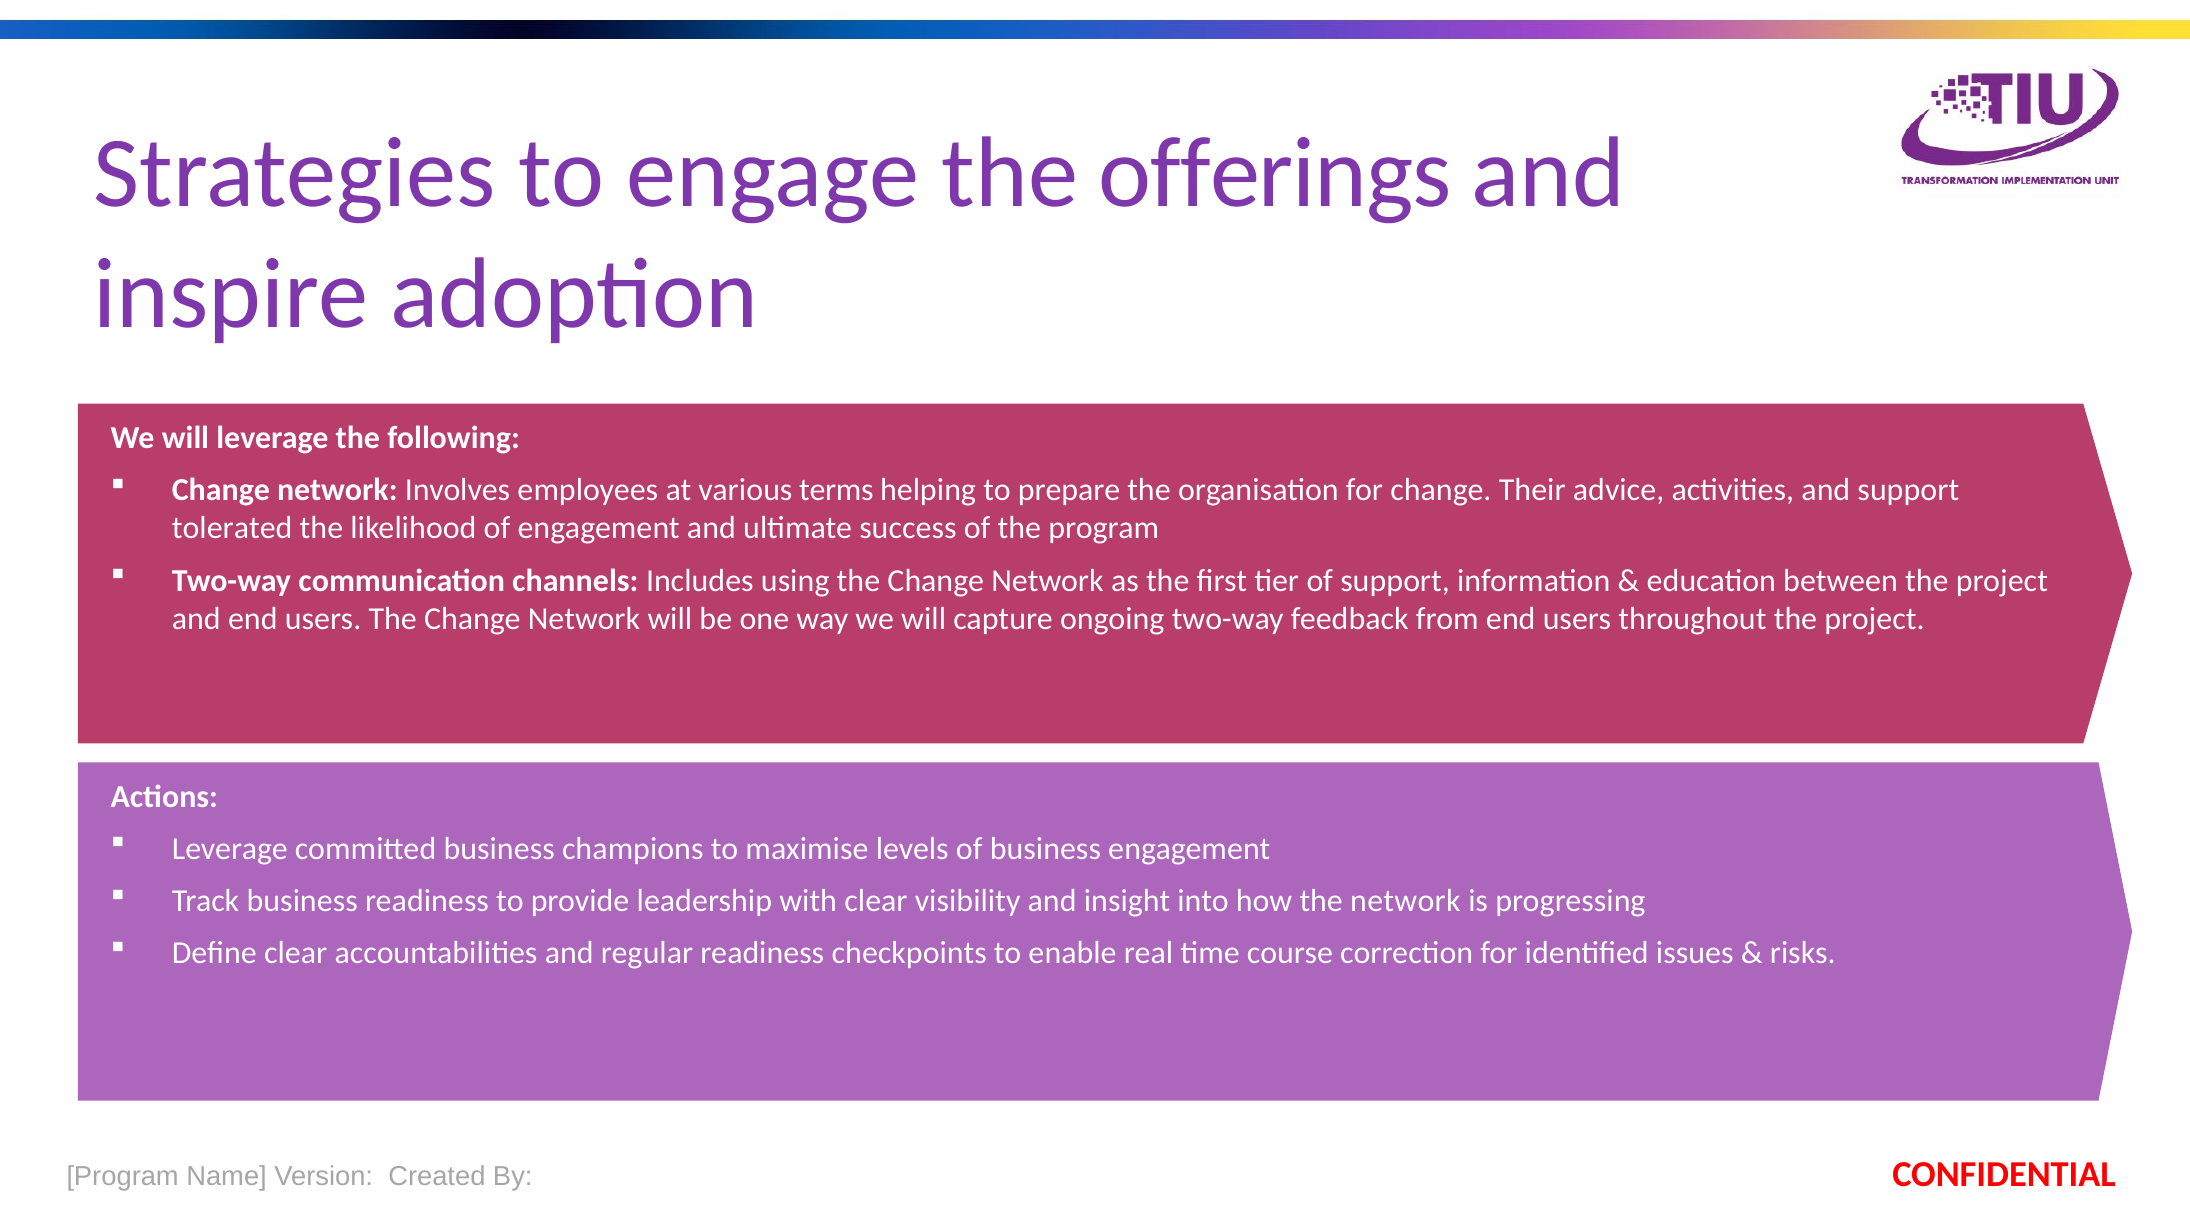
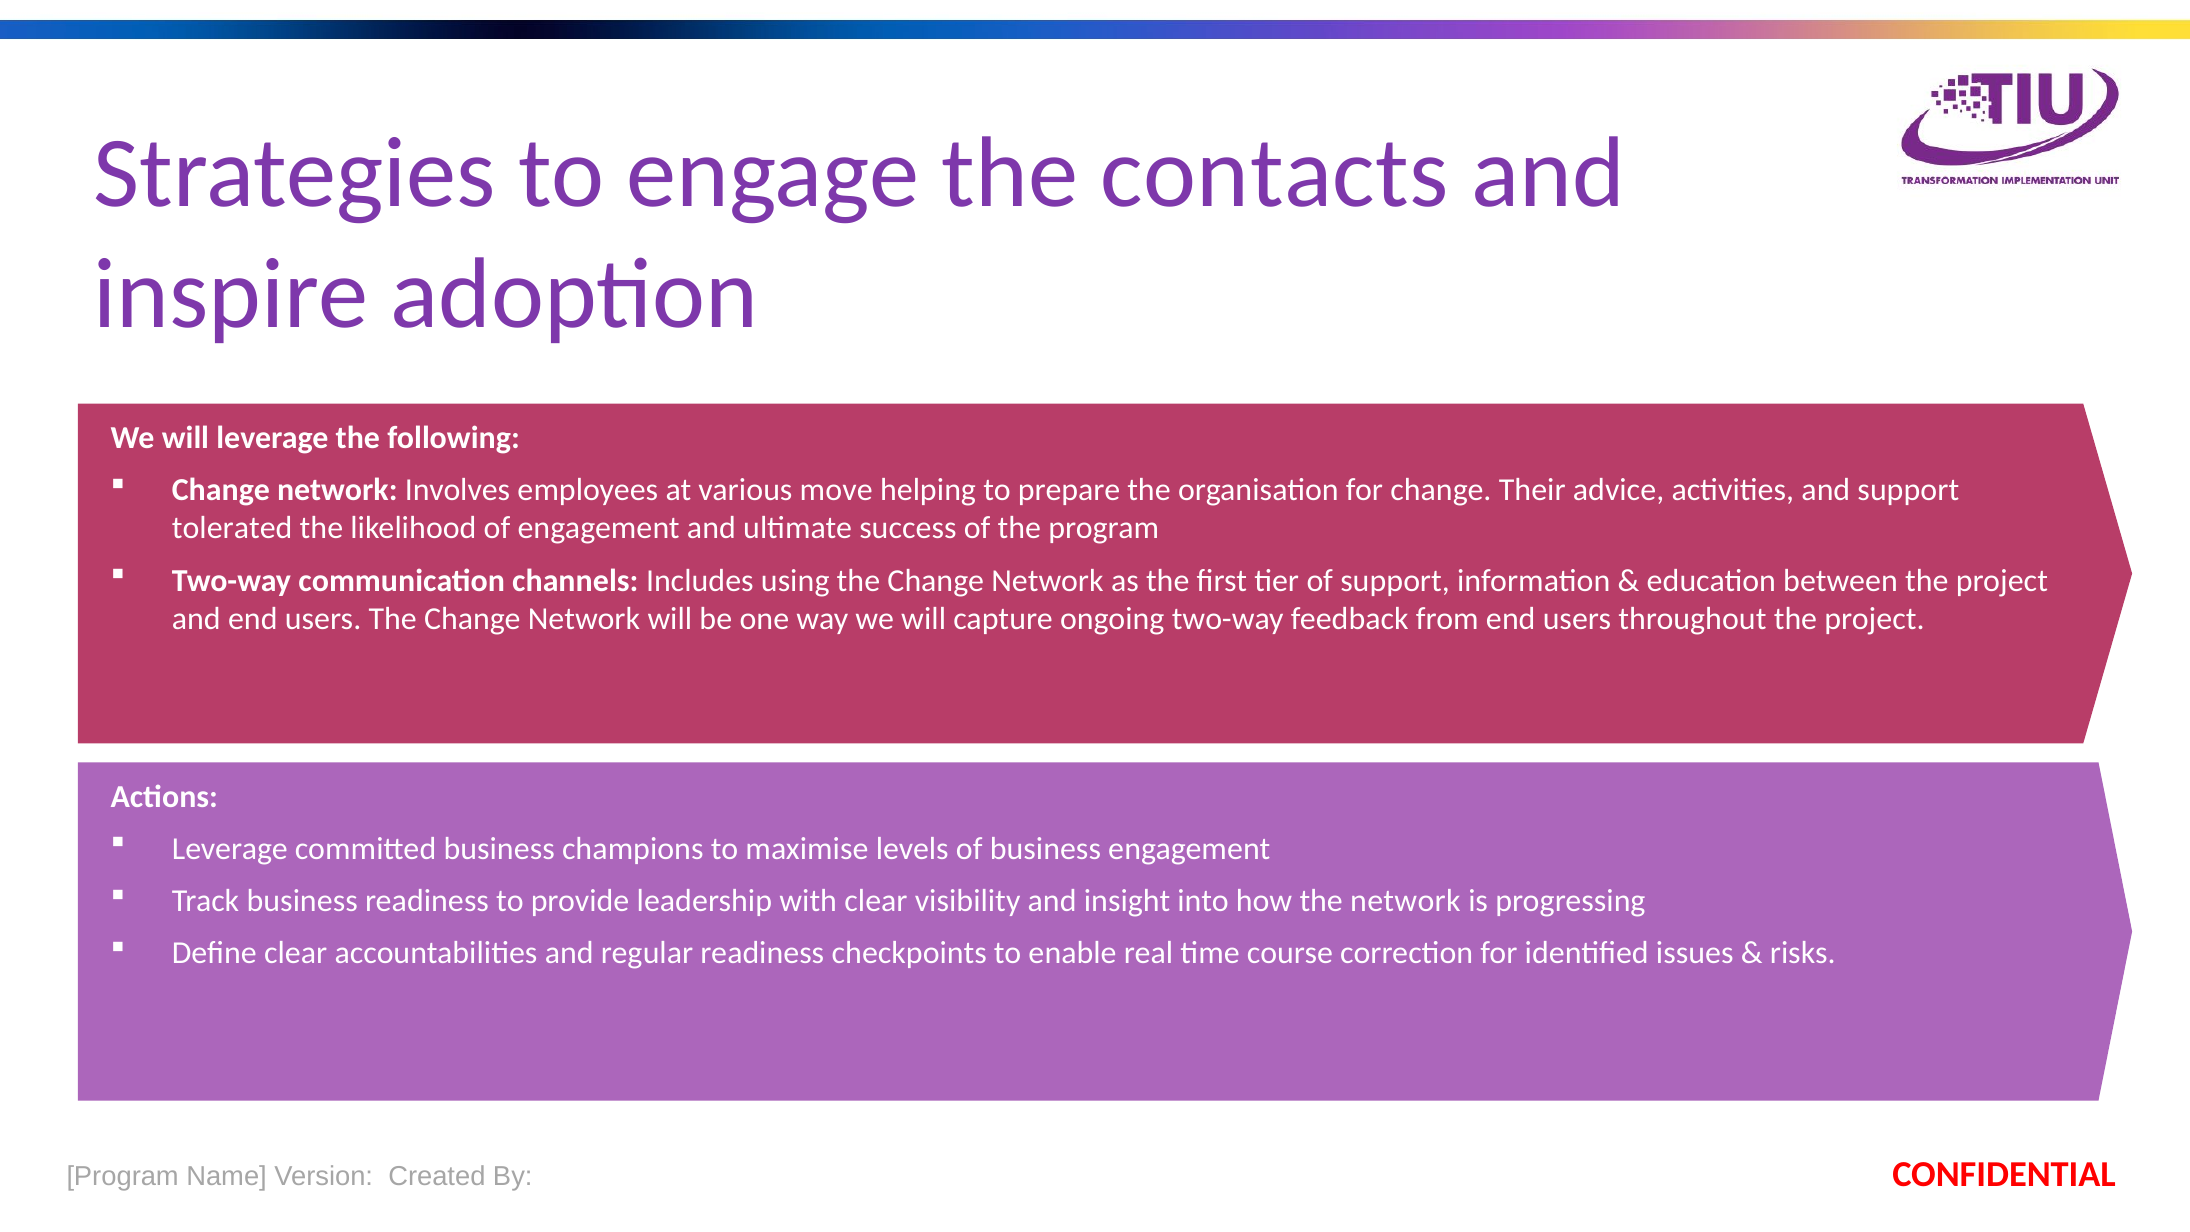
offerings: offerings -> contacts
terms: terms -> move
